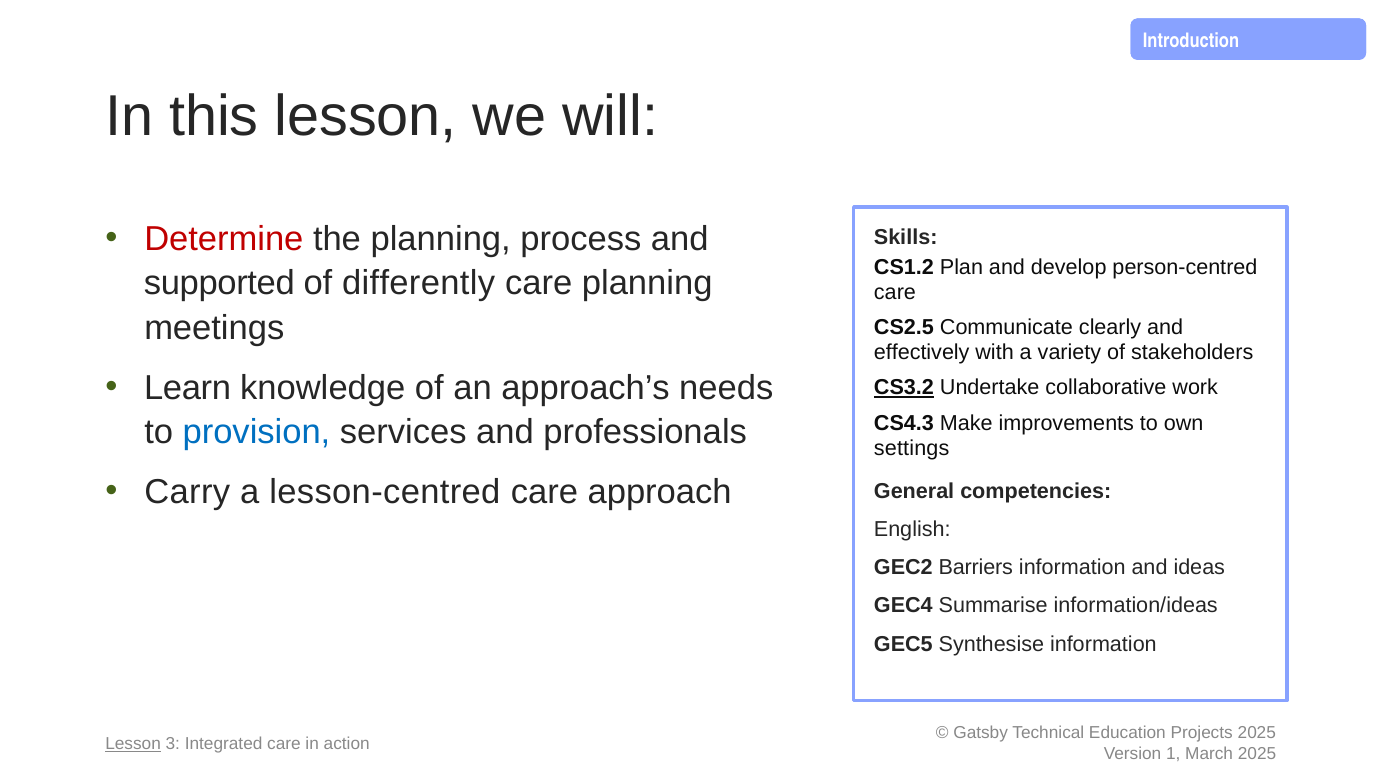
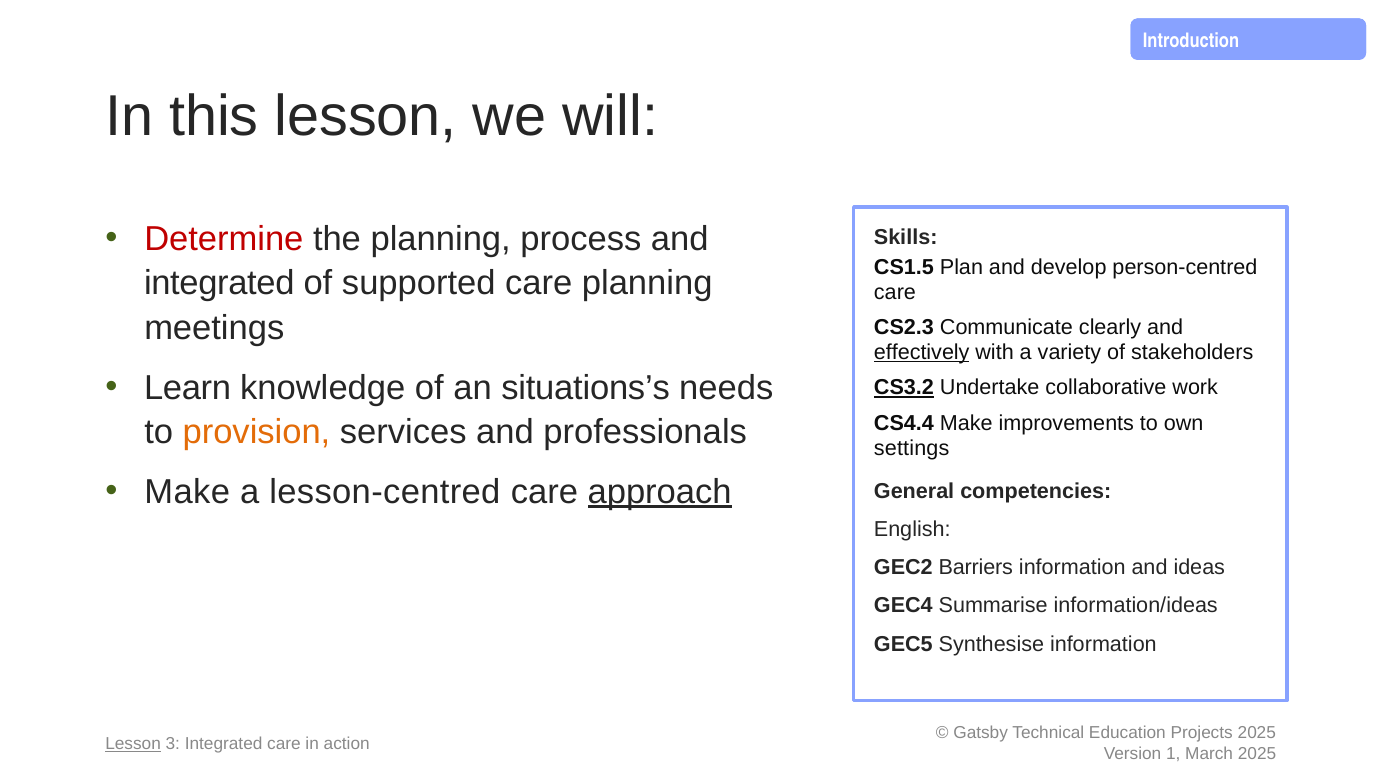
CS1.2: CS1.2 -> CS1.5
supported at (219, 283): supported -> integrated
differently: differently -> supported
CS2.5: CS2.5 -> CS2.3
effectively underline: none -> present
approach’s: approach’s -> situations’s
CS4.3: CS4.3 -> CS4.4
provision colour: blue -> orange
Carry at (187, 491): Carry -> Make
approach underline: none -> present
